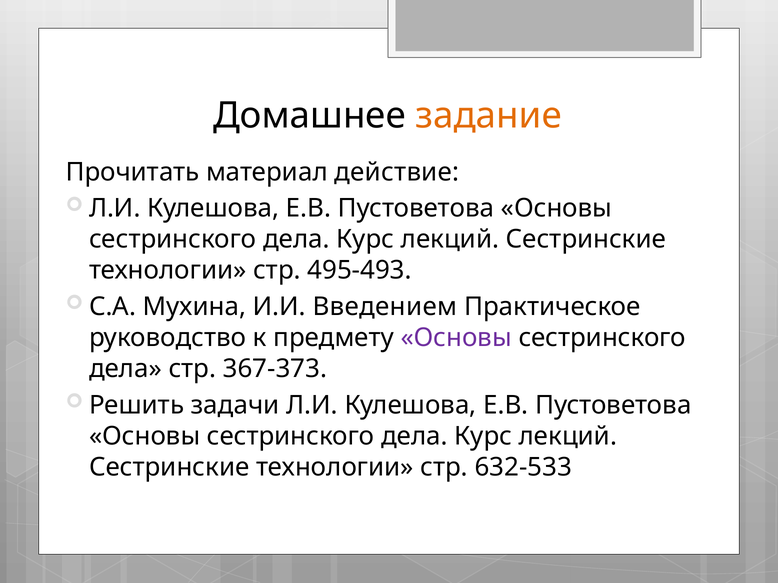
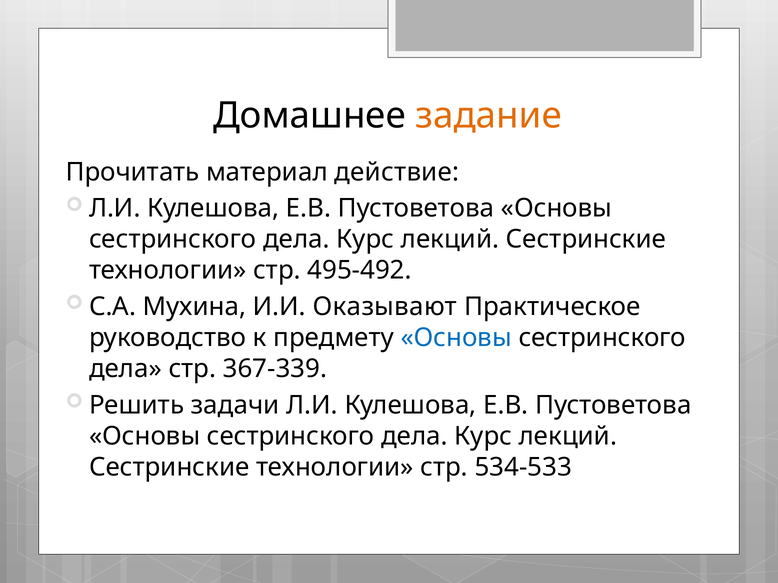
495-493: 495-493 -> 495-492
Введением: Введением -> Оказывают
Основы at (456, 338) colour: purple -> blue
367-373: 367-373 -> 367-339
632-533: 632-533 -> 534-533
